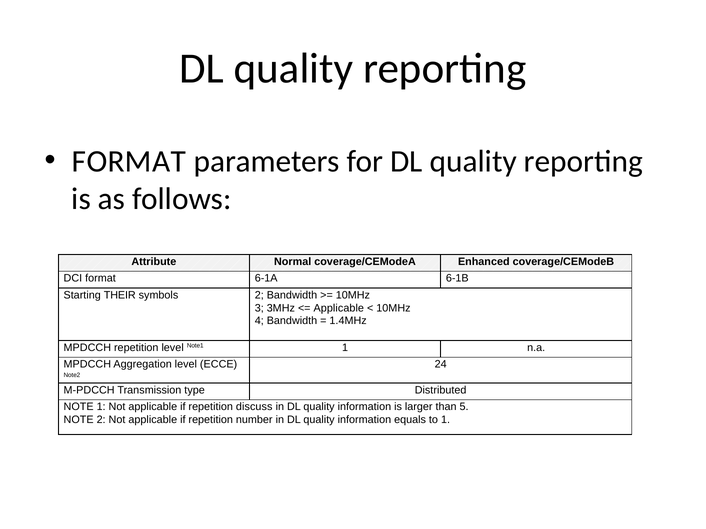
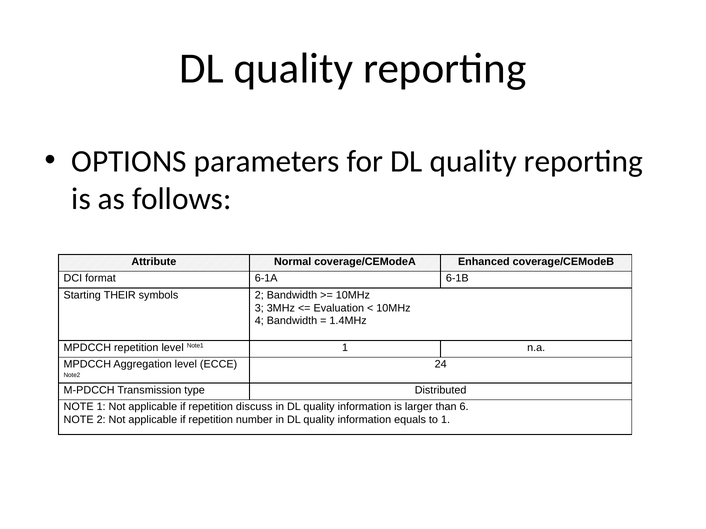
FORMAT at (129, 161): FORMAT -> OPTIONS
Applicable at (339, 308): Applicable -> Evaluation
5: 5 -> 6
